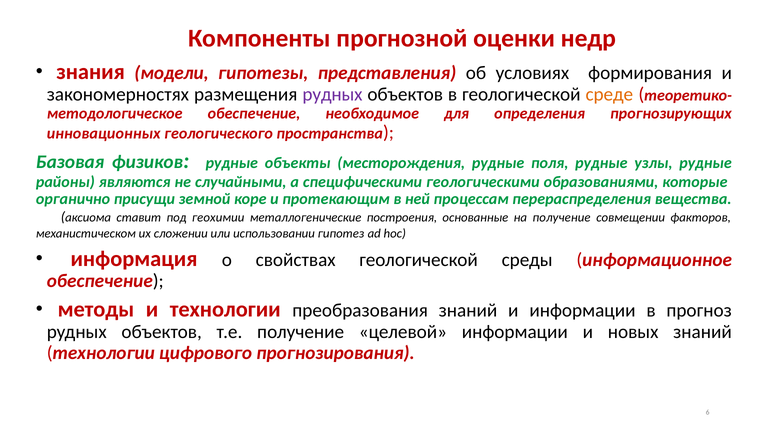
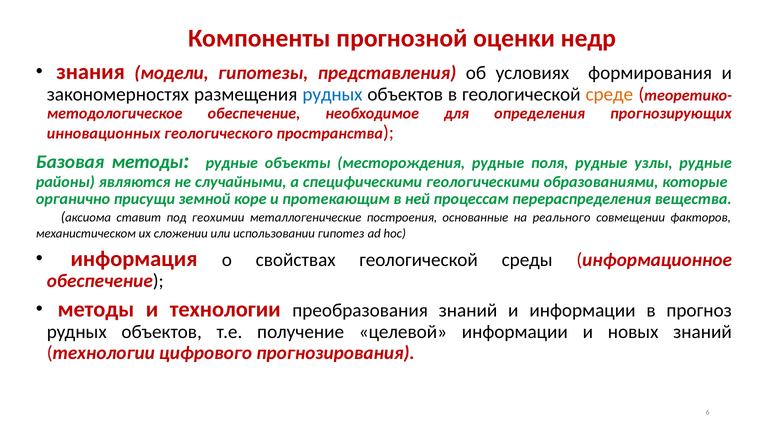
рудных at (332, 95) colour: purple -> blue
Базовая физиков: физиков -> методы
на получение: получение -> реального
